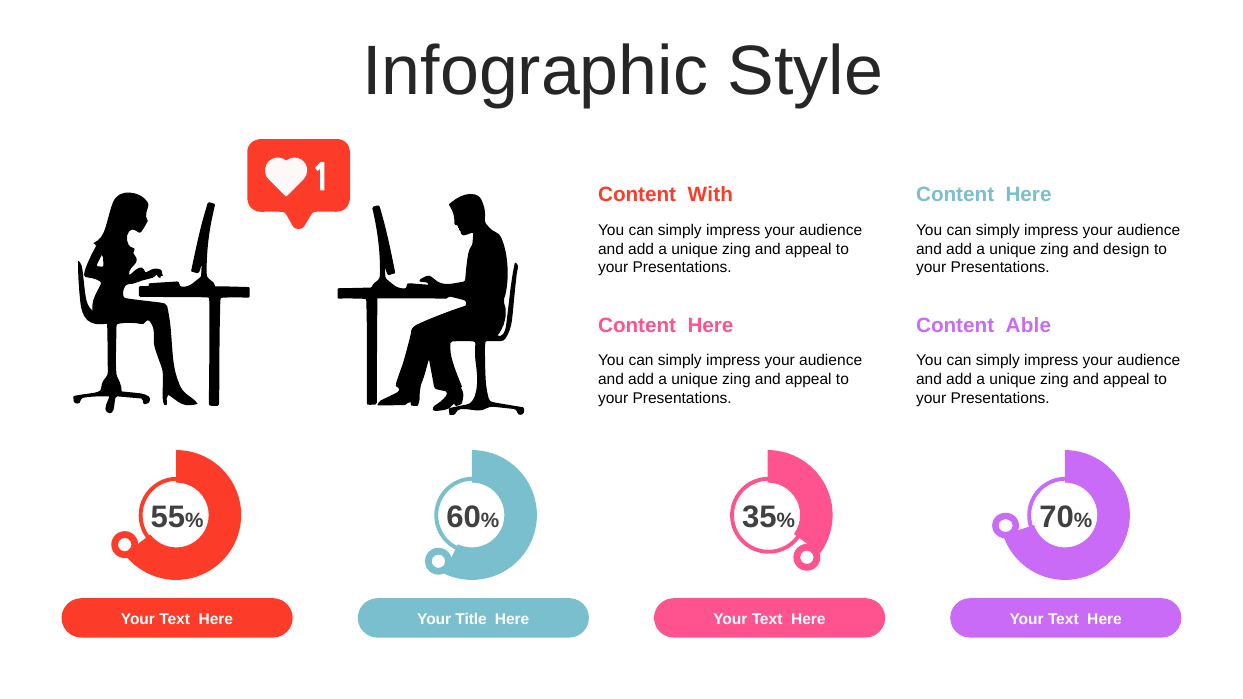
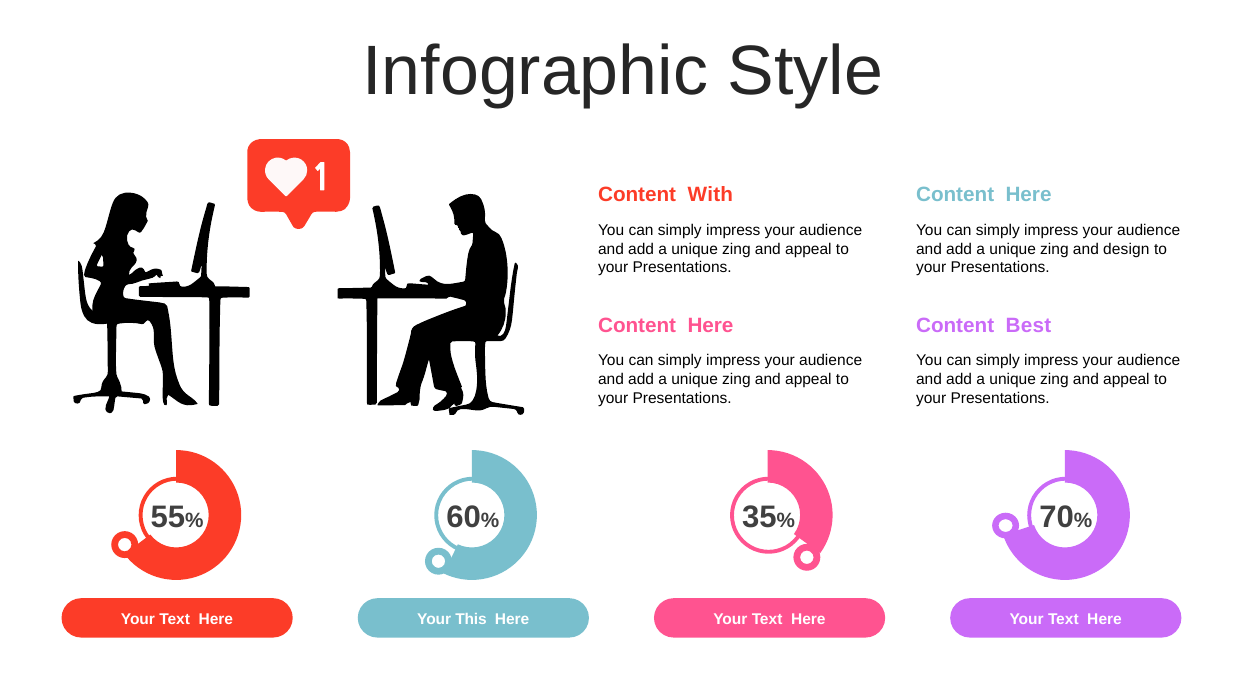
Able: Able -> Best
Title: Title -> This
